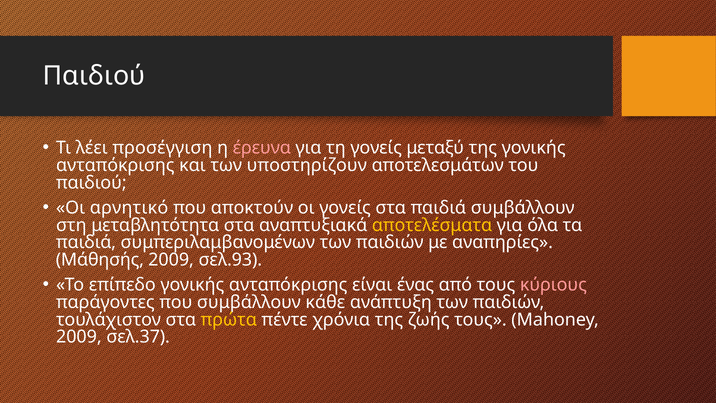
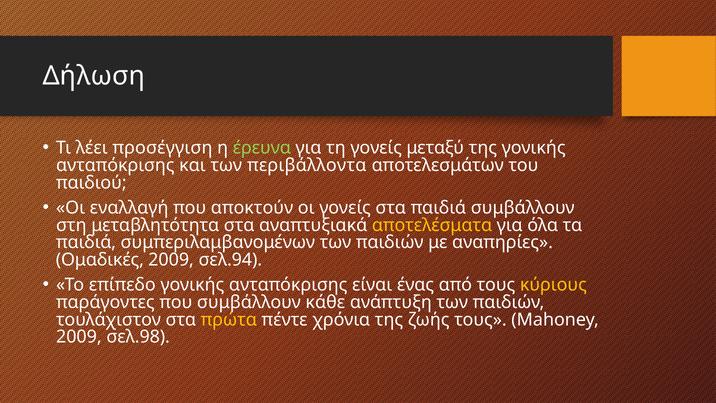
Παιδιού at (94, 76): Παιδιού -> Δήλωση
έρευνα colour: pink -> light green
υποστηρίζουν: υποστηρίζουν -> περιβάλλοντα
αρνητικό: αρνητικό -> εναλλαγή
Μάθησής: Μάθησής -> Ομαδικές
σελ.93: σελ.93 -> σελ.94
κύριους colour: pink -> yellow
σελ.37: σελ.37 -> σελ.98
